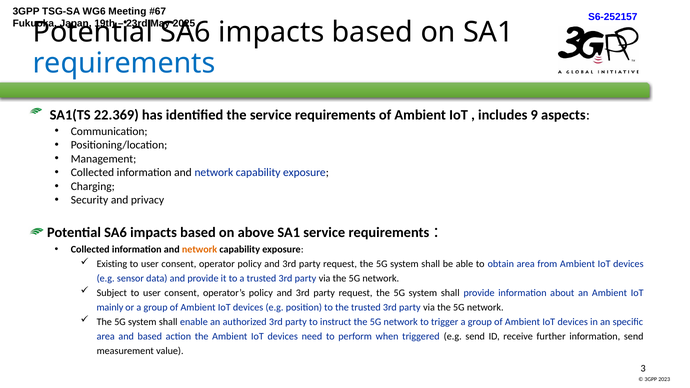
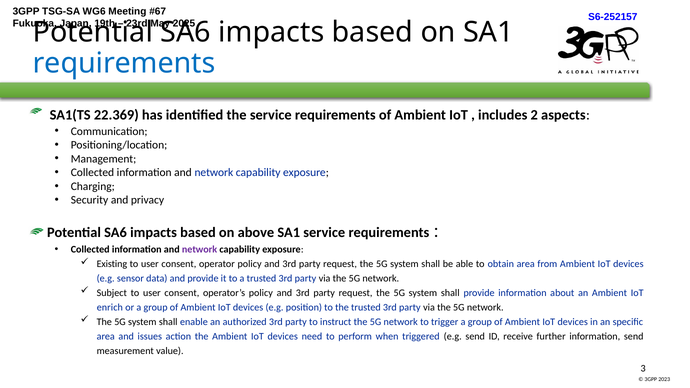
9: 9 -> 2
network at (200, 249) colour: orange -> purple
mainly: mainly -> enrich
and based: based -> issues
